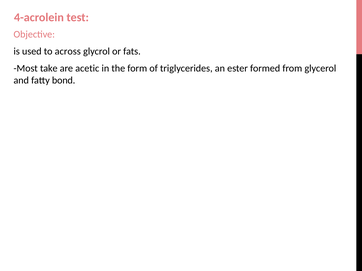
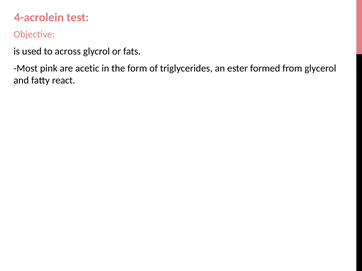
take: take -> pink
bond: bond -> react
